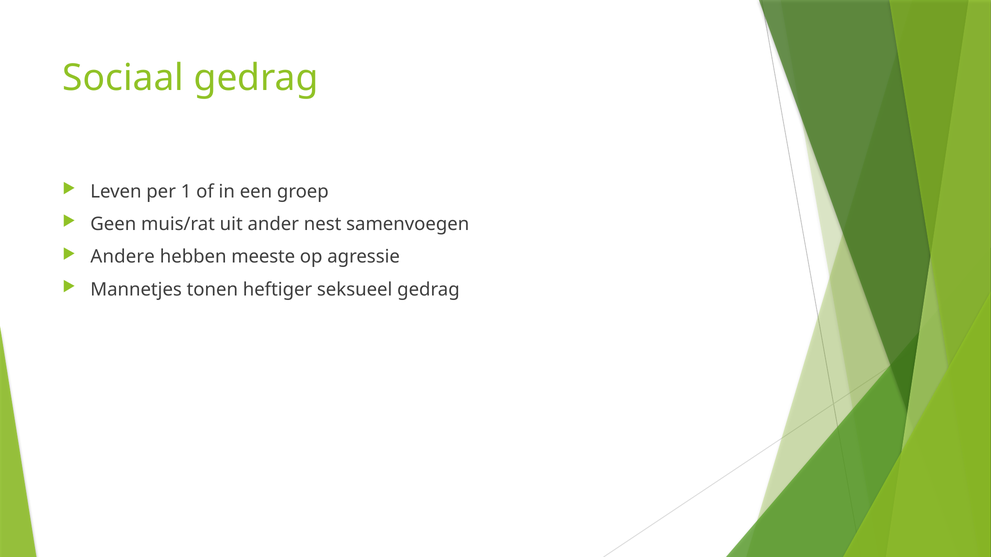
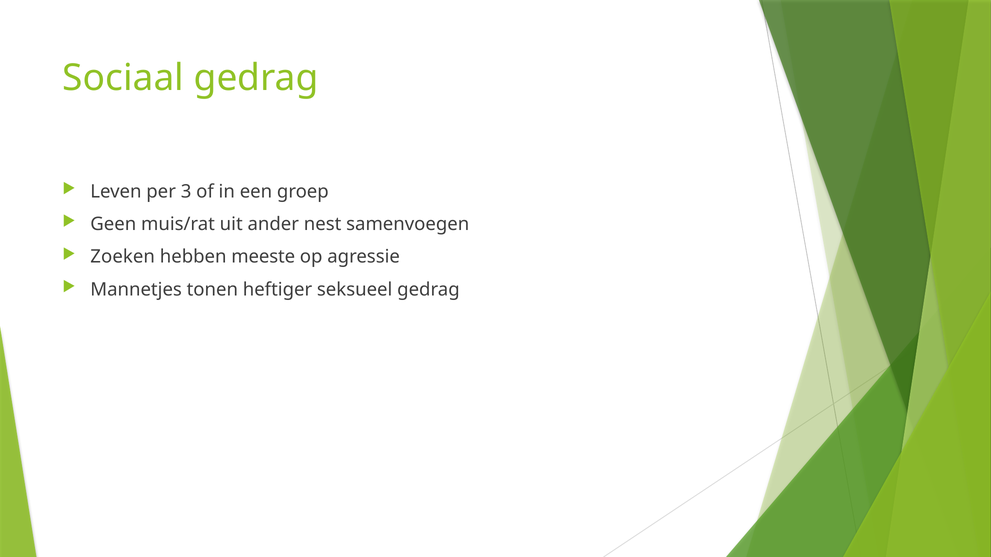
1: 1 -> 3
Andere: Andere -> Zoeken
